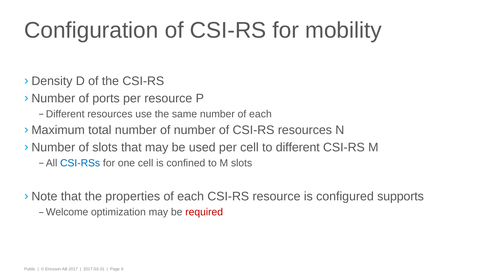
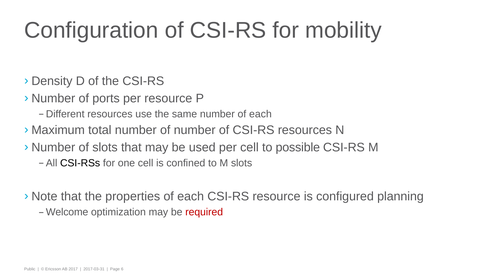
to different: different -> possible
CSI-RSs colour: blue -> black
supports: supports -> planning
